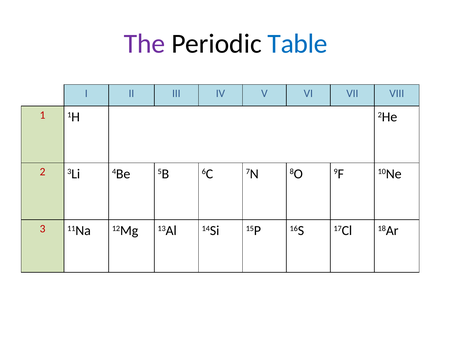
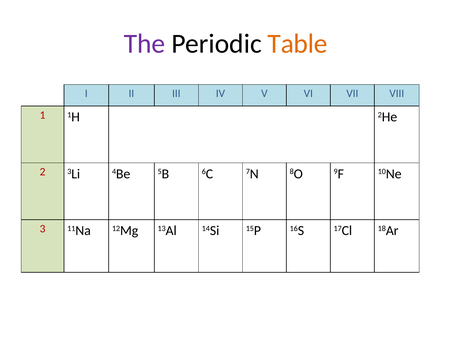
Table colour: blue -> orange
